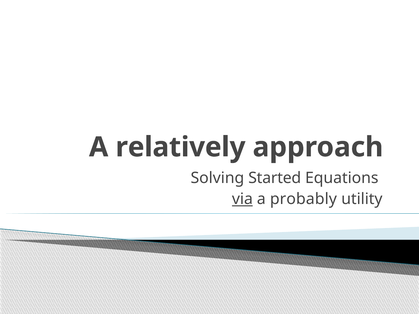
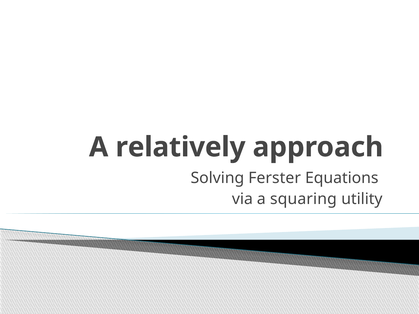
Started: Started -> Ferster
via underline: present -> none
probably: probably -> squaring
